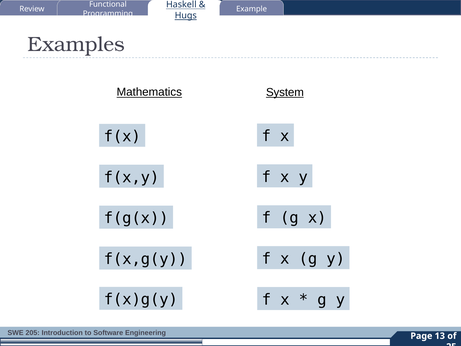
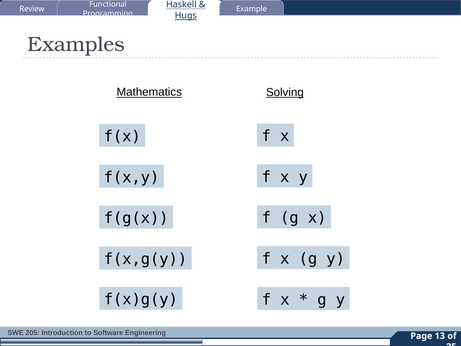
System: System -> Solving
